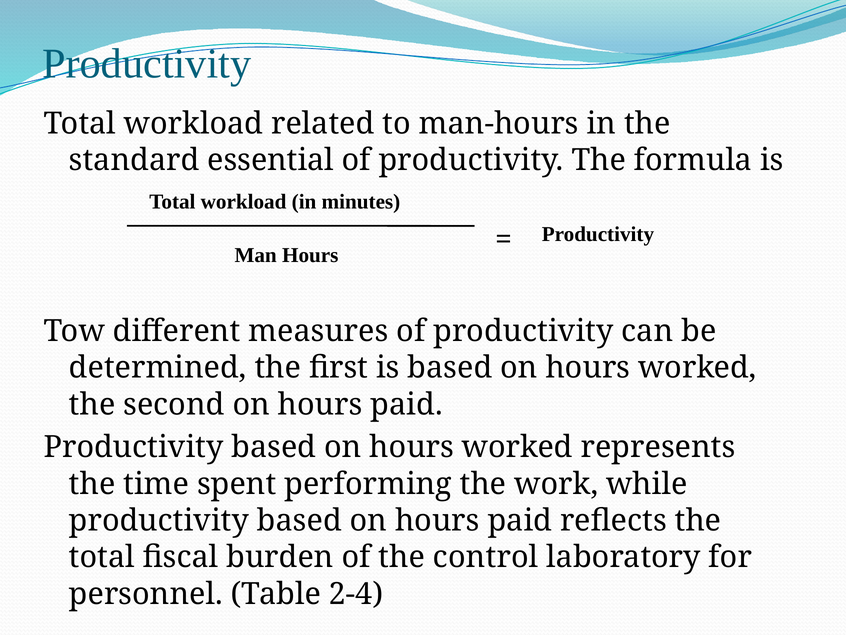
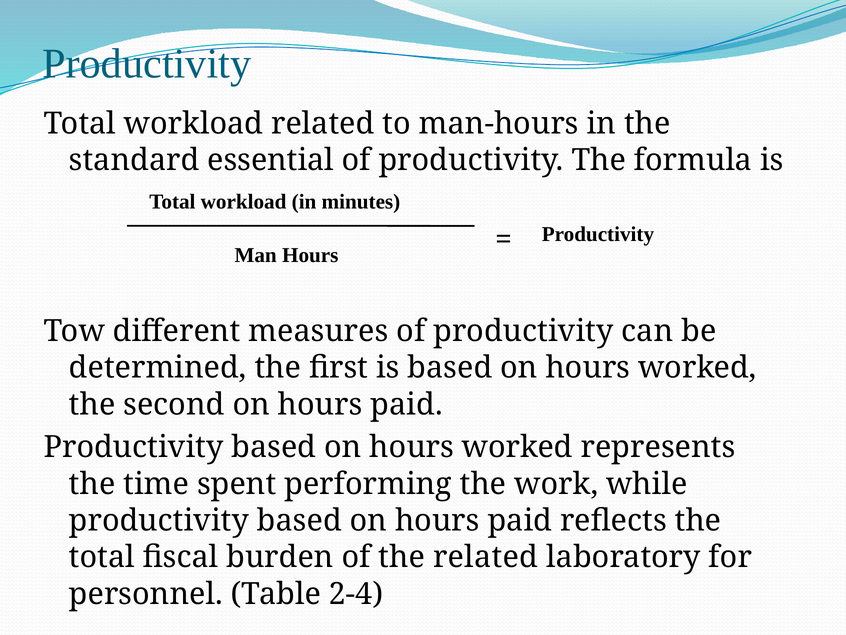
the control: control -> related
